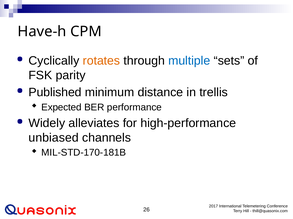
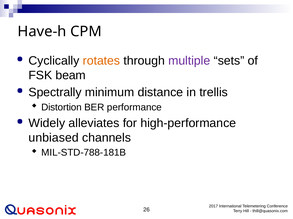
multiple colour: blue -> purple
parity: parity -> beam
Published: Published -> Spectrally
Expected: Expected -> Distortion
MIL-STD-170-181B: MIL-STD-170-181B -> MIL-STD-788-181B
